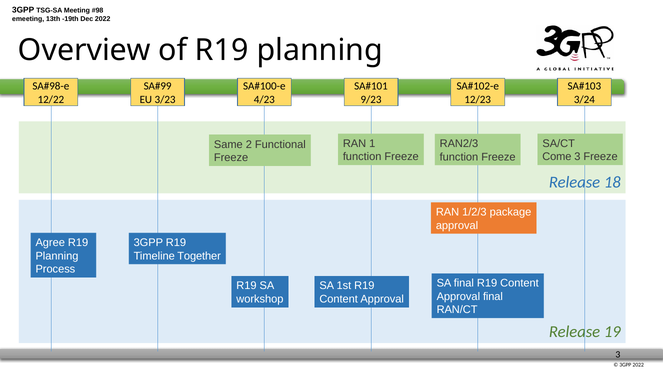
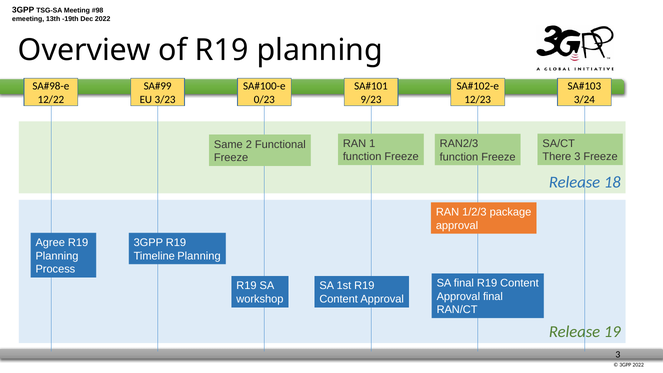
4/23: 4/23 -> 0/23
Come: Come -> There
Timeline Together: Together -> Planning
